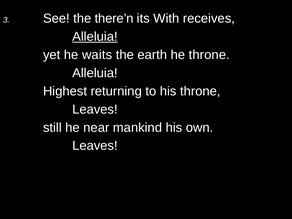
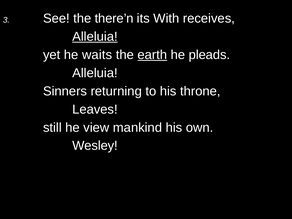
earth underline: none -> present
he throne: throne -> pleads
Highest: Highest -> Sinners
near: near -> view
Leaves at (95, 146): Leaves -> Wesley
